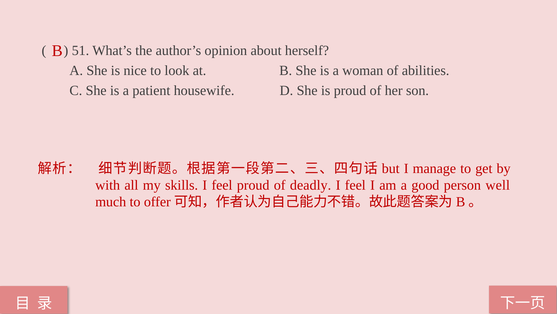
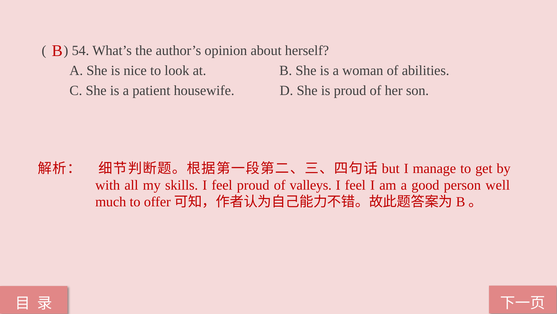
51: 51 -> 54
deadly: deadly -> valleys
